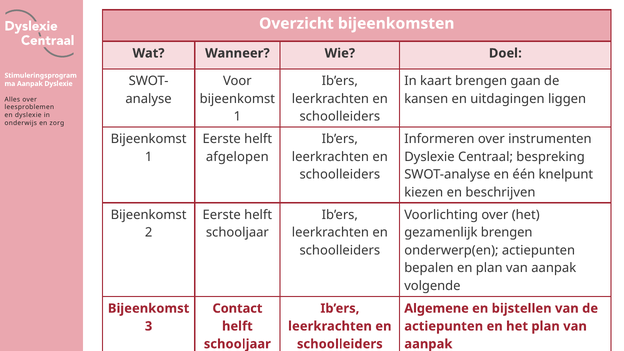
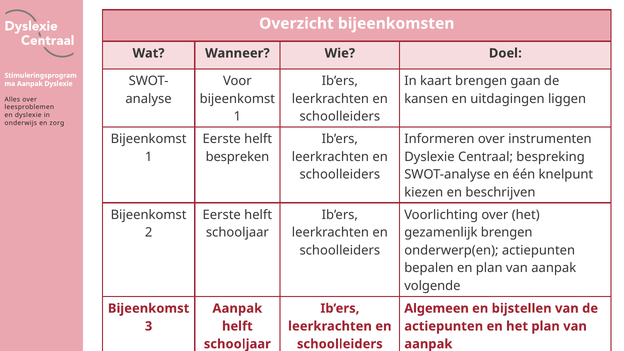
afgelopen at (237, 157): afgelopen -> bespreken
Contact at (237, 308): Contact -> Aanpak
Algemene: Algemene -> Algemeen
